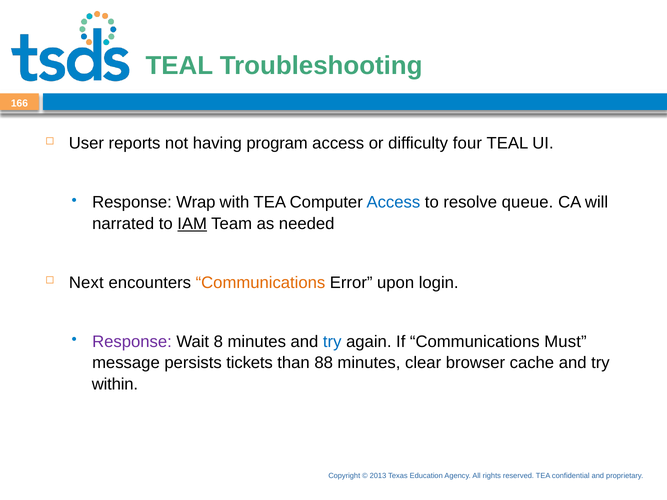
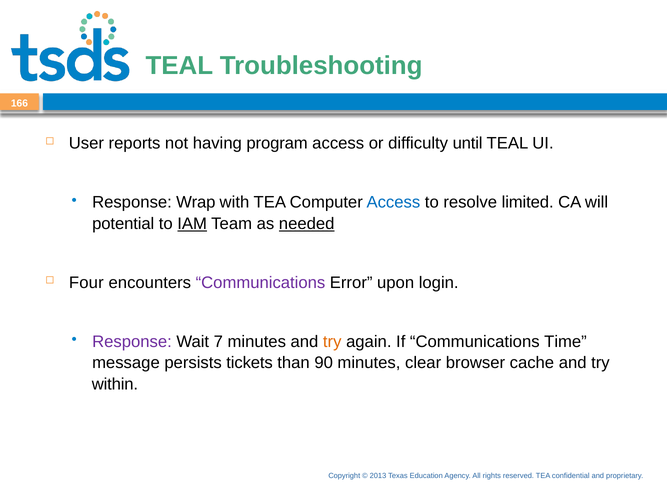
four: four -> until
queue: queue -> limited
narrated: narrated -> potential
needed underline: none -> present
Next: Next -> Four
Communications at (260, 283) colour: orange -> purple
8: 8 -> 7
try at (332, 342) colour: blue -> orange
Must: Must -> Time
88: 88 -> 90
